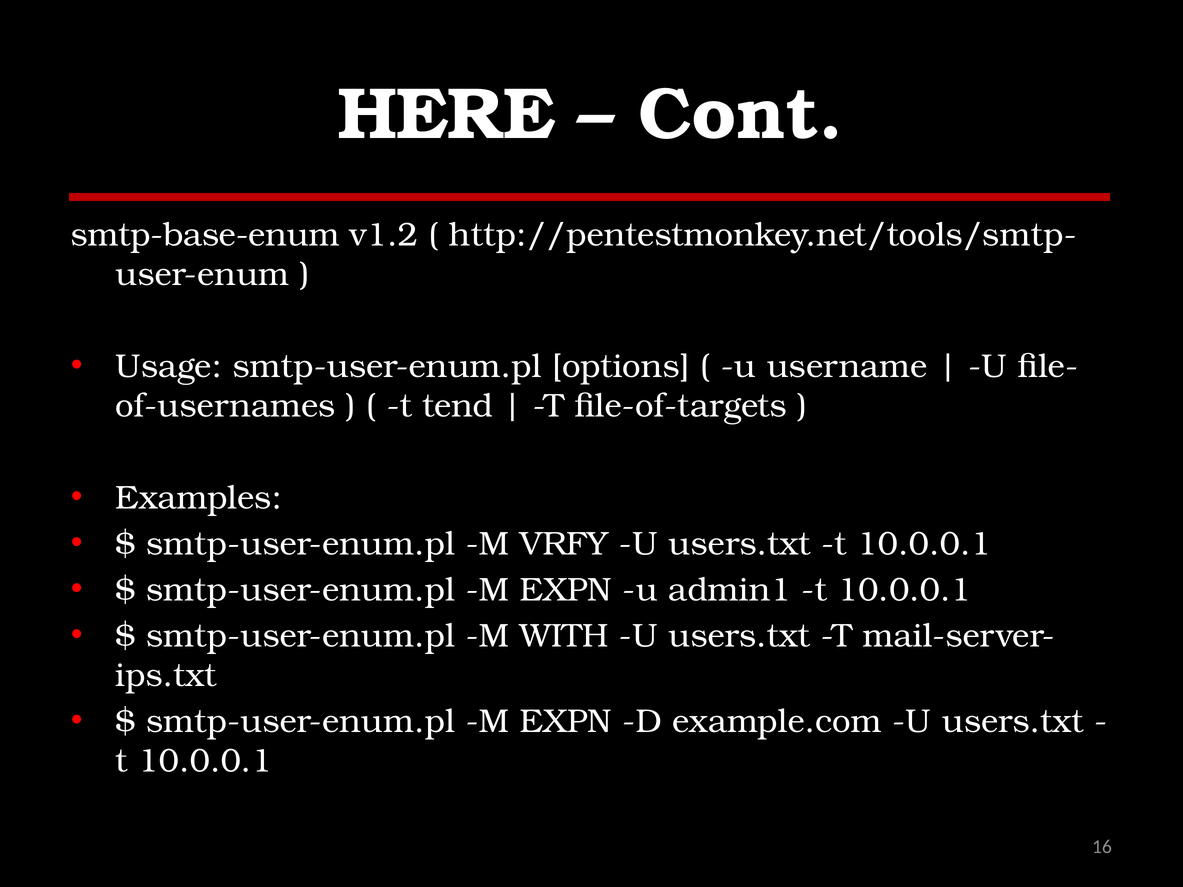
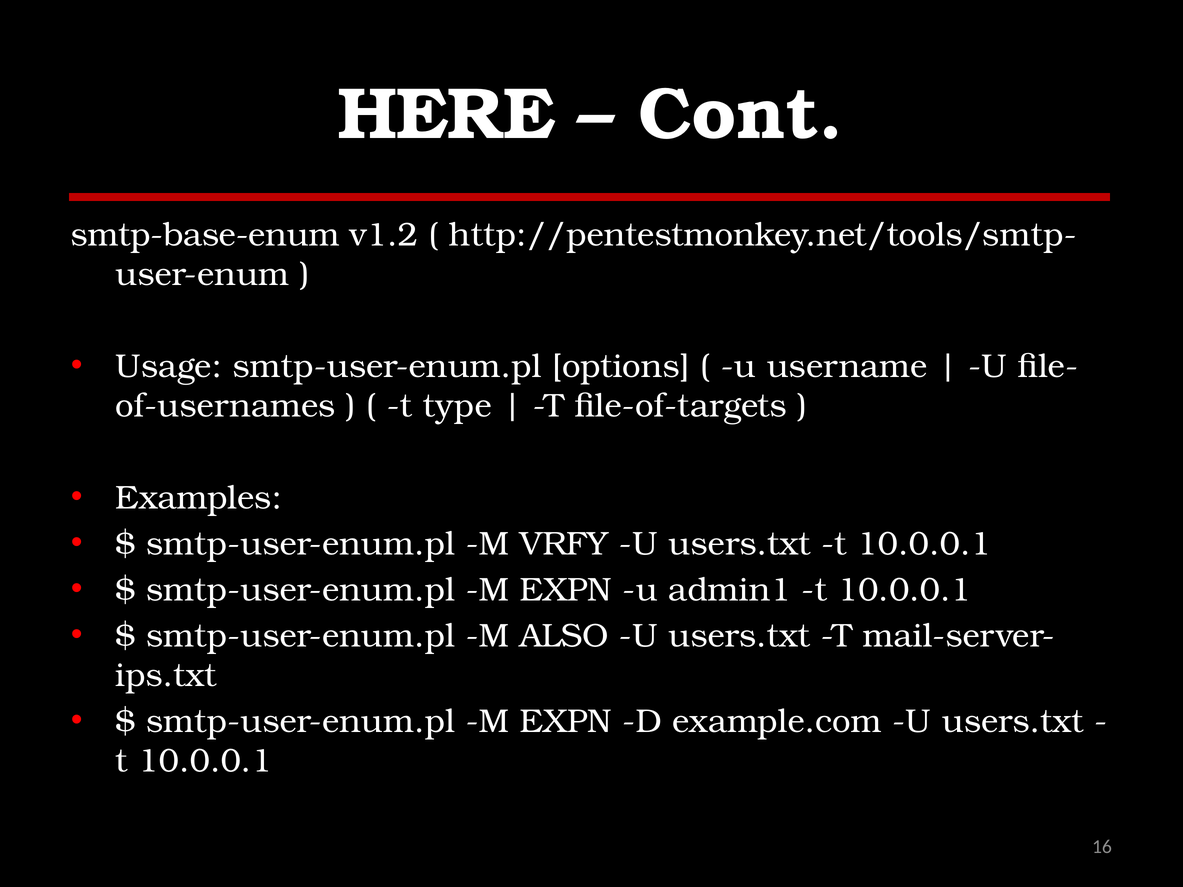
tend: tend -> type
WITH: WITH -> ALSO
